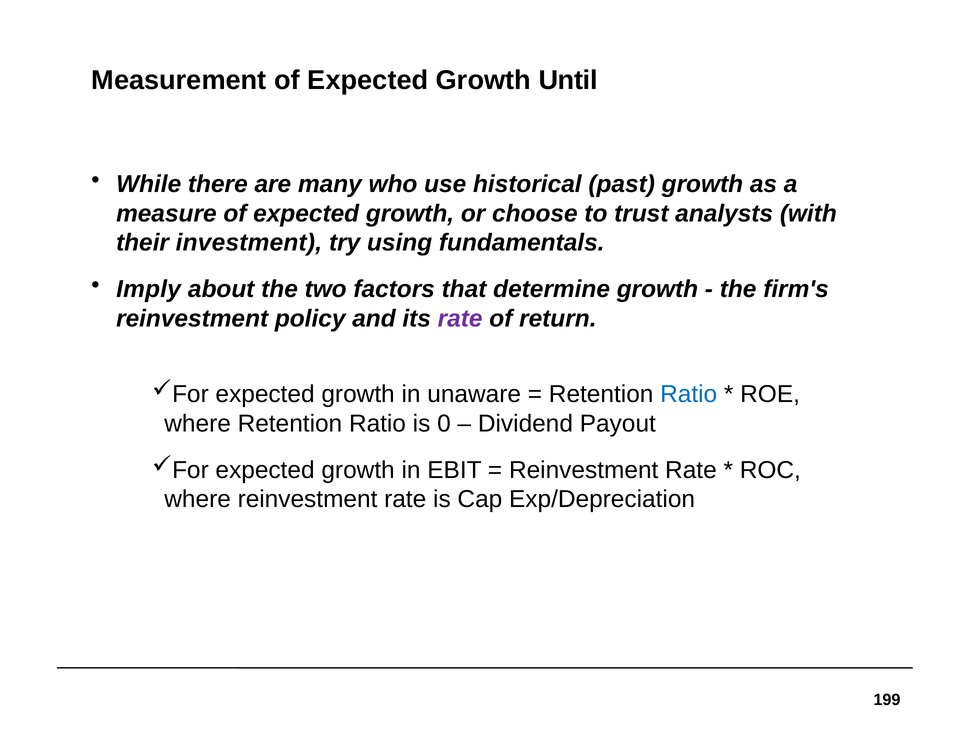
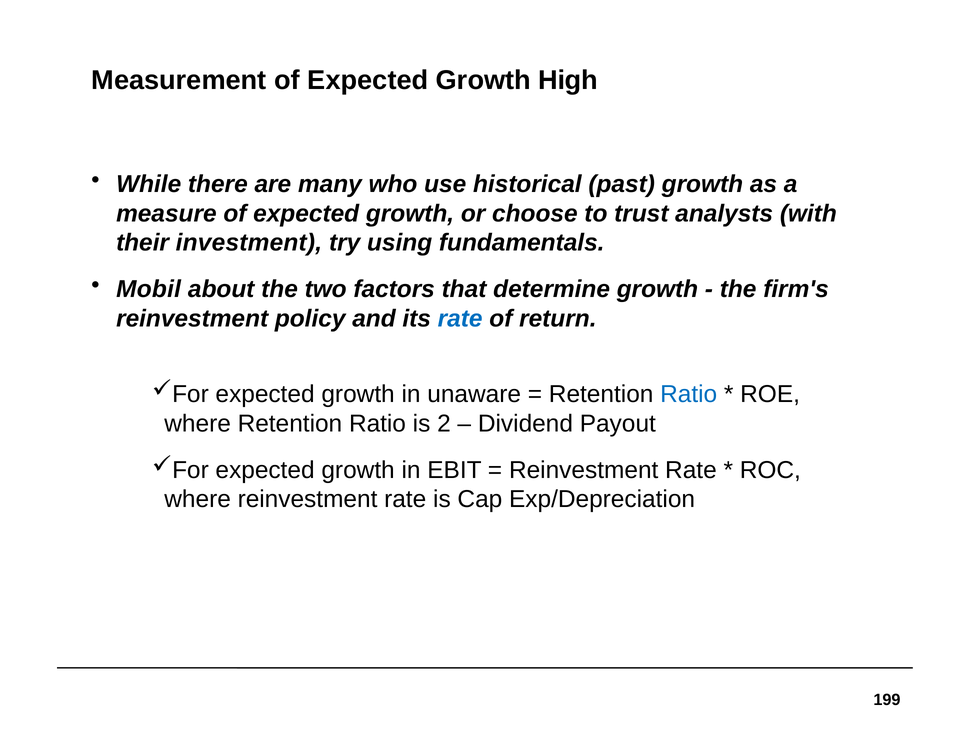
Until: Until -> High
Imply: Imply -> Mobil
rate at (460, 319) colour: purple -> blue
0: 0 -> 2
